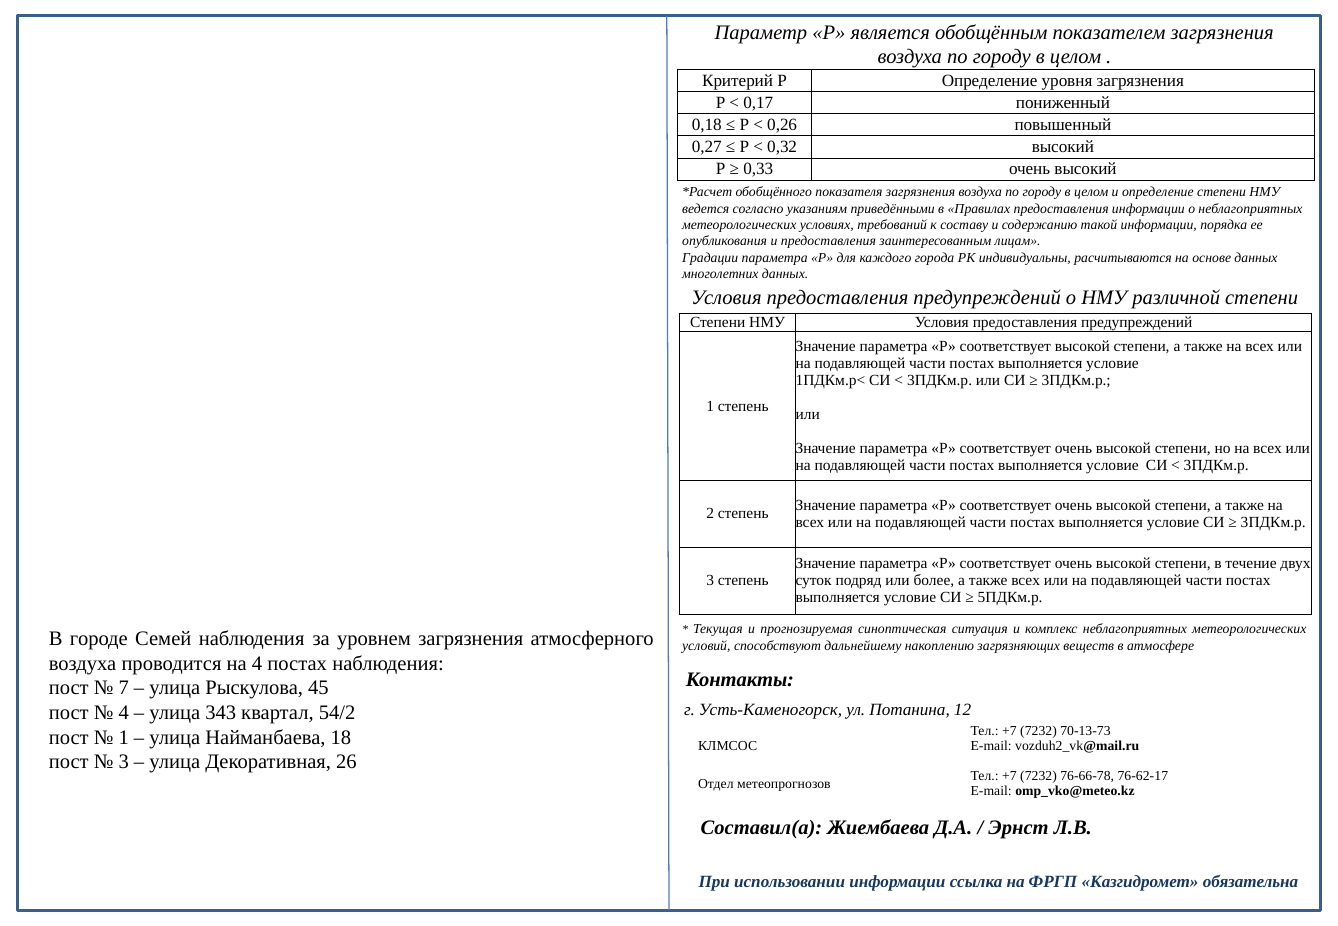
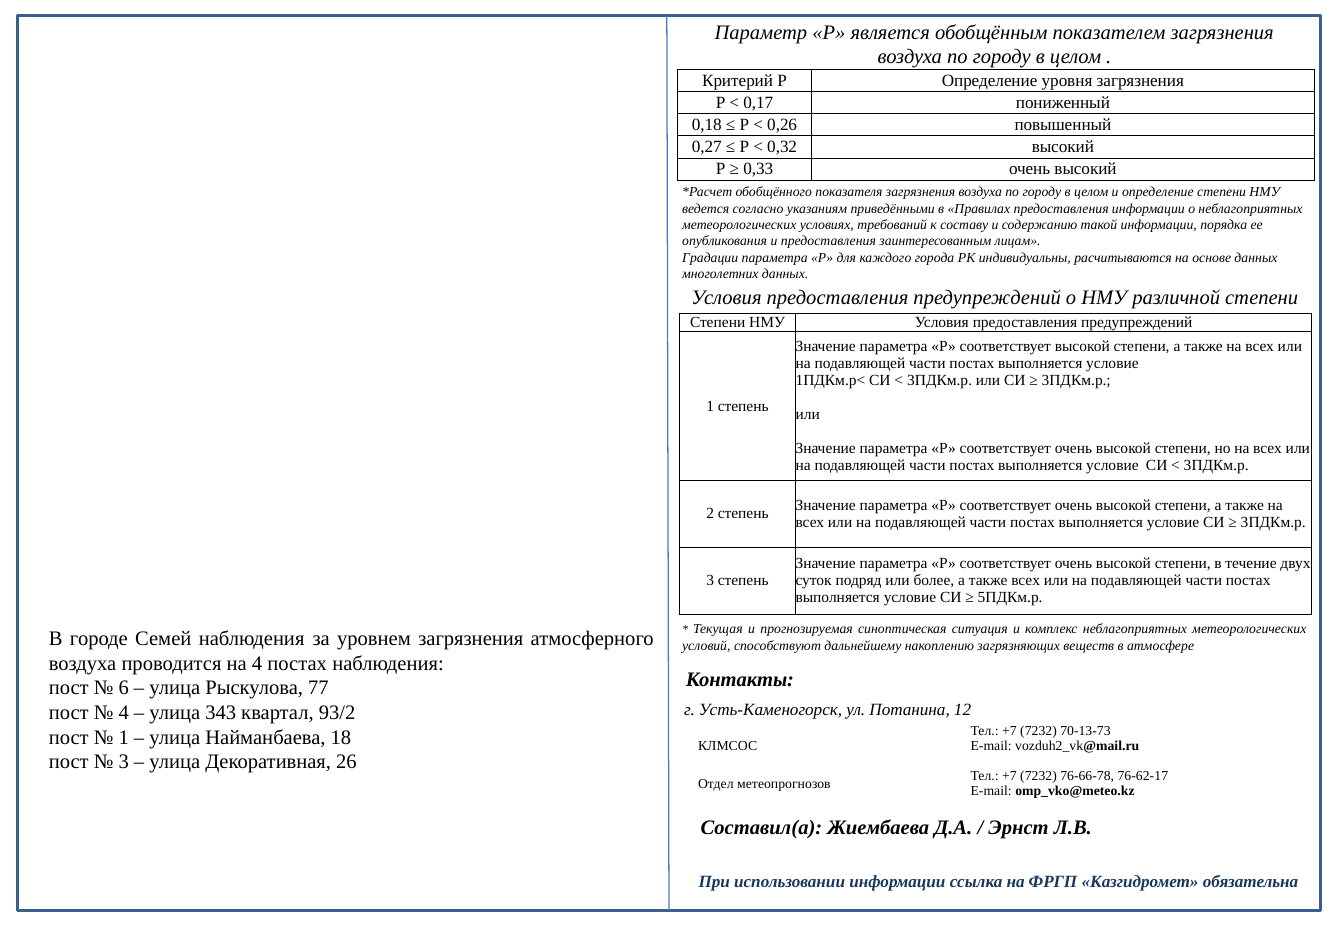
7: 7 -> 6
45: 45 -> 77
54/2: 54/2 -> 93/2
